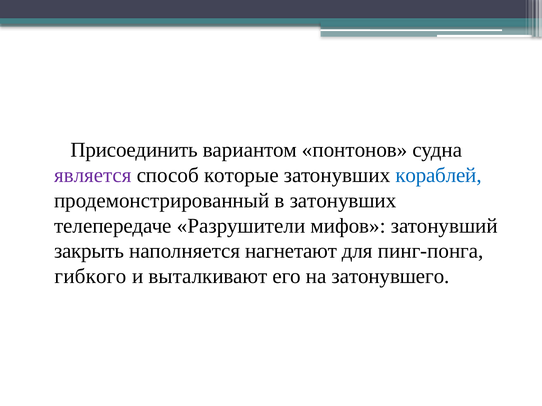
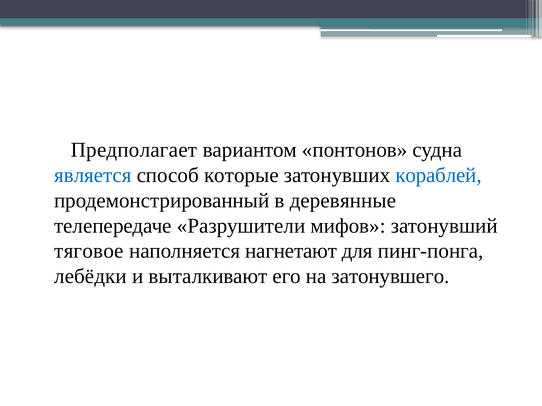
Присоединить: Присоединить -> Предполагает
является colour: purple -> blue
в затонувших: затонувших -> деревянные
закрыть: закрыть -> тяговое
гибкого: гибкого -> лебёдки
